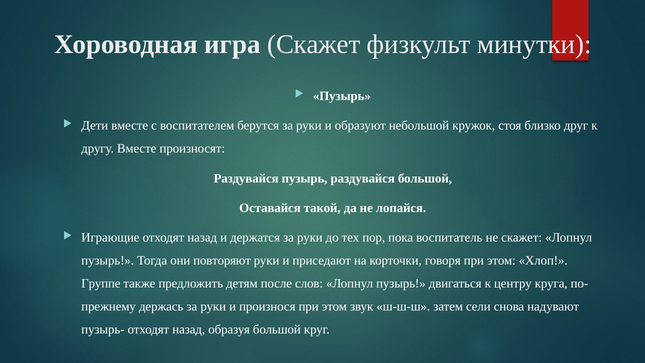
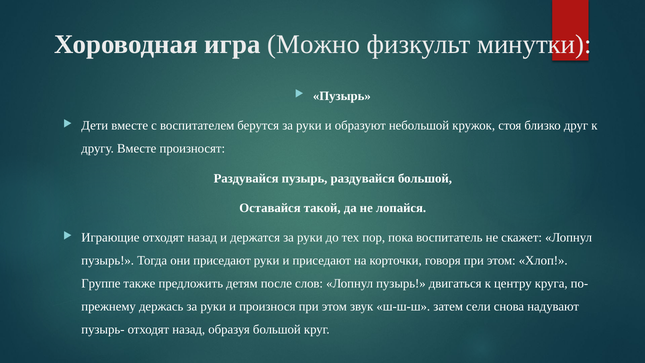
игра Скажет: Скажет -> Можно
они повторяют: повторяют -> приседают
